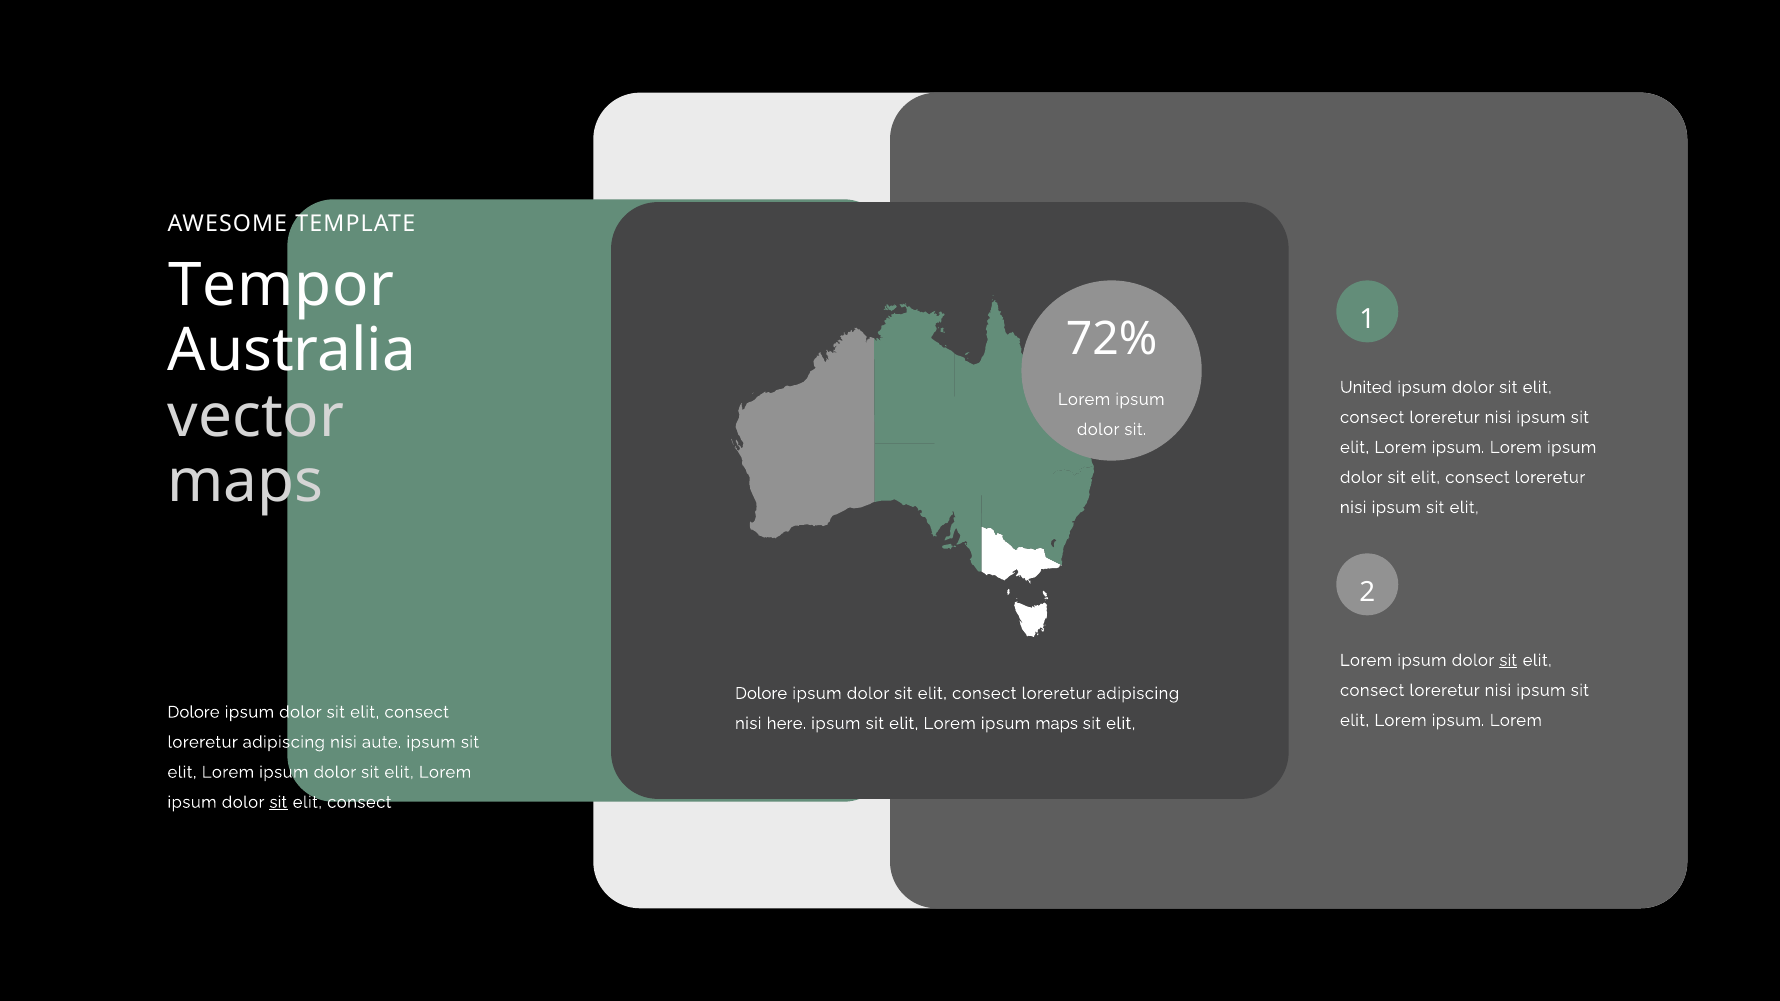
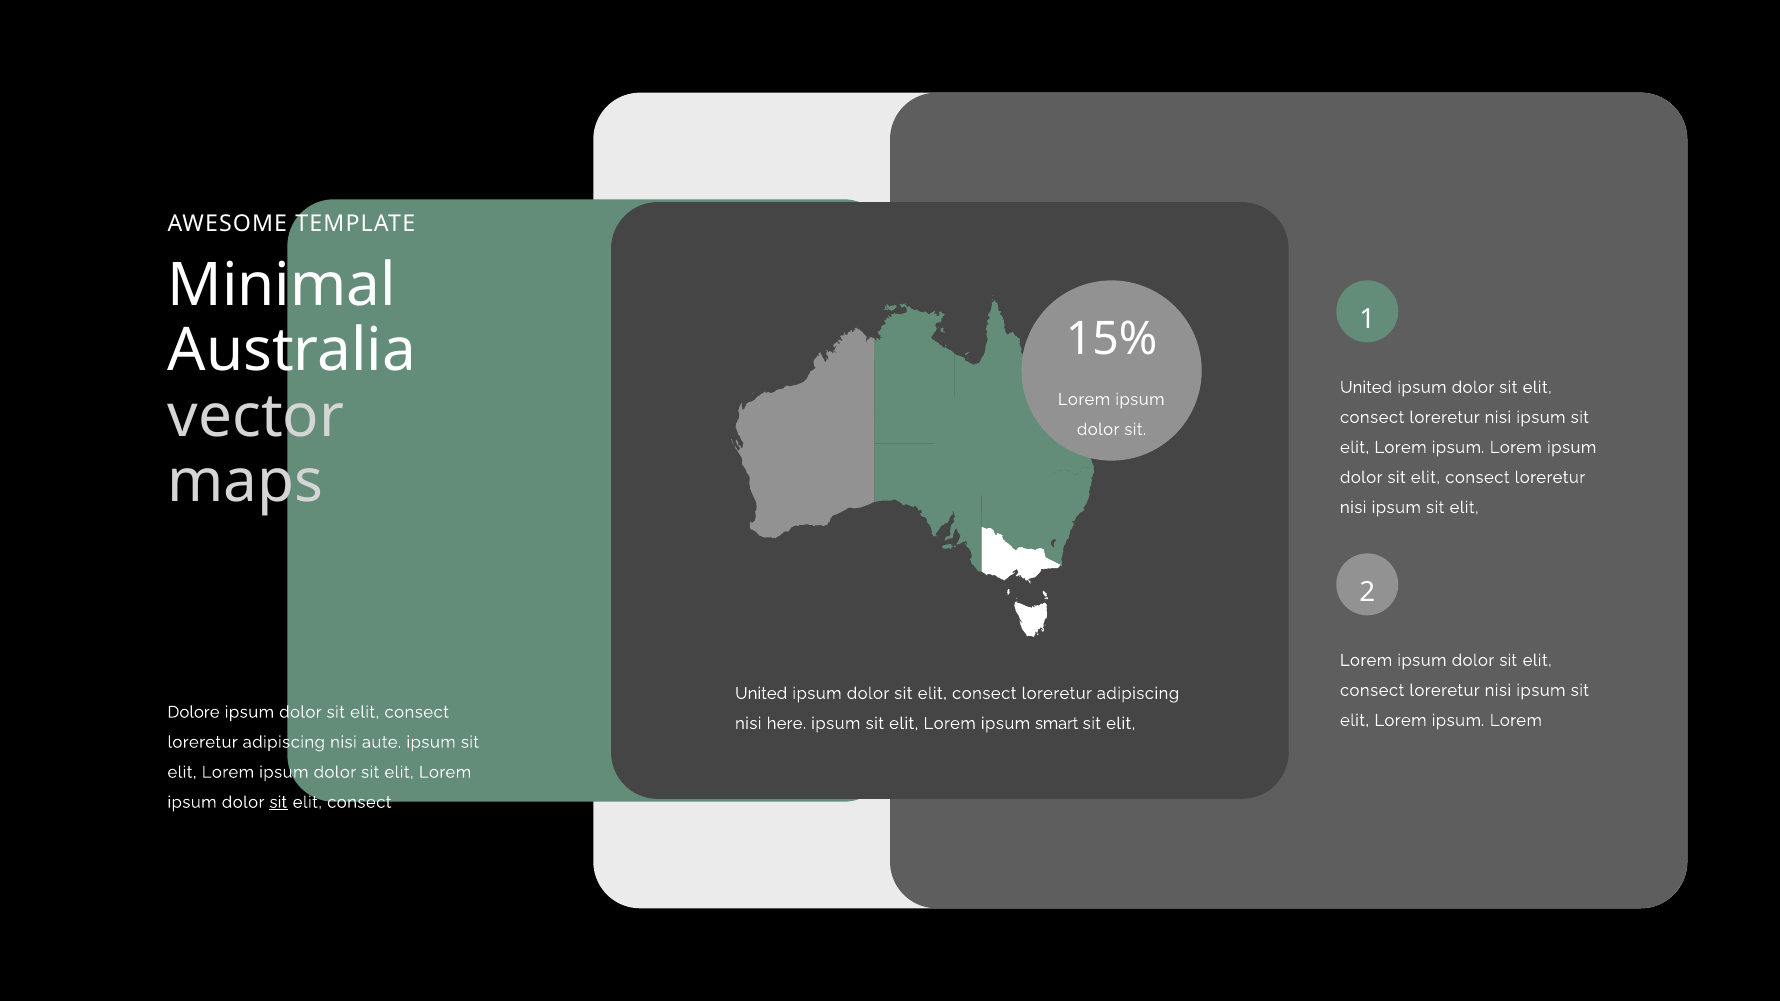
Tempor: Tempor -> Minimal
72%: 72% -> 15%
sit at (1508, 660) underline: present -> none
Dolore at (761, 694): Dolore -> United
ipsum maps: maps -> smart
